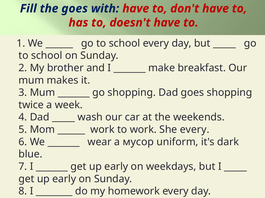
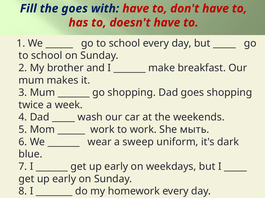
She every: every -> мыть
мусор: мусор -> sweep
